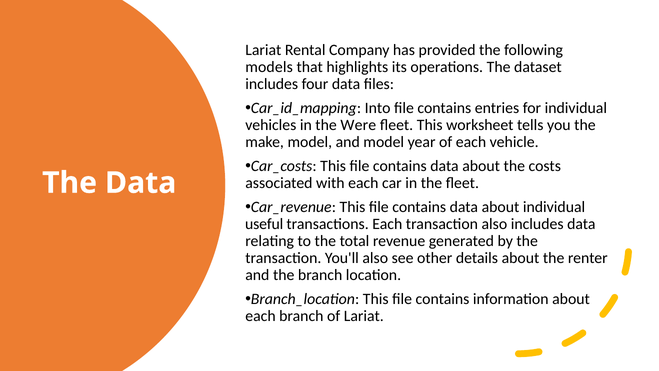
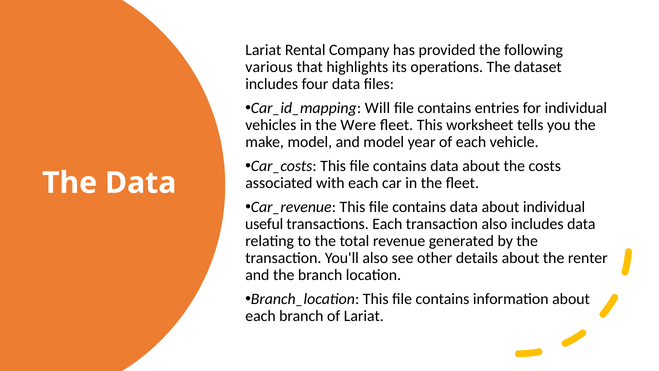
models: models -> various
Into: Into -> Will
